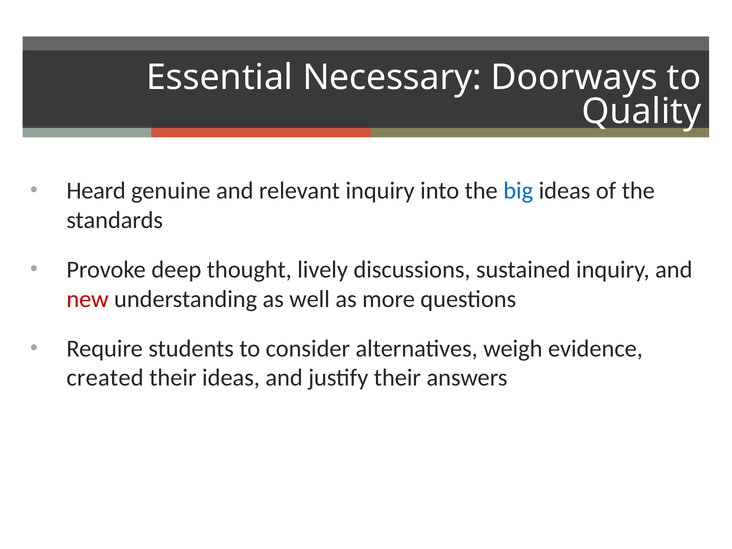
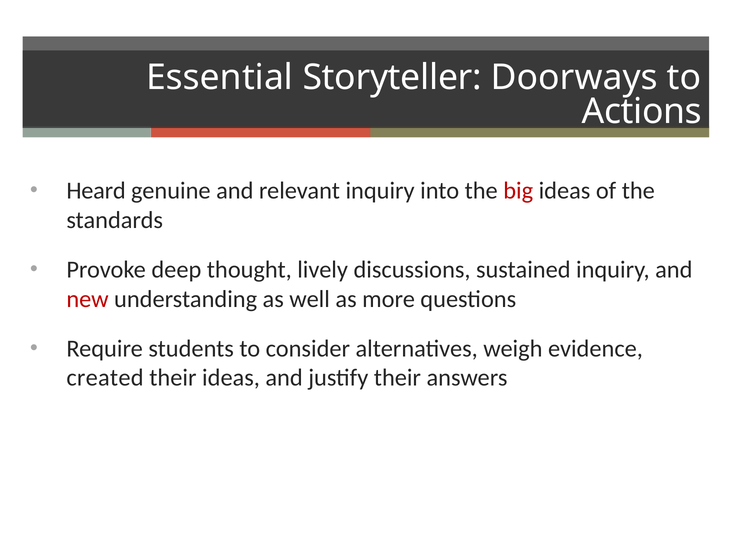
Necessary: Necessary -> Storyteller
Quality: Quality -> Actions
big colour: blue -> red
